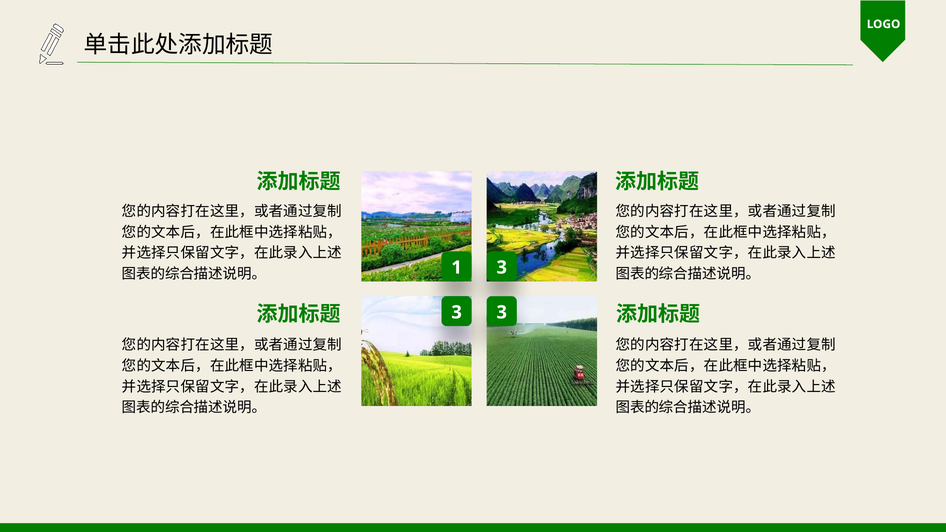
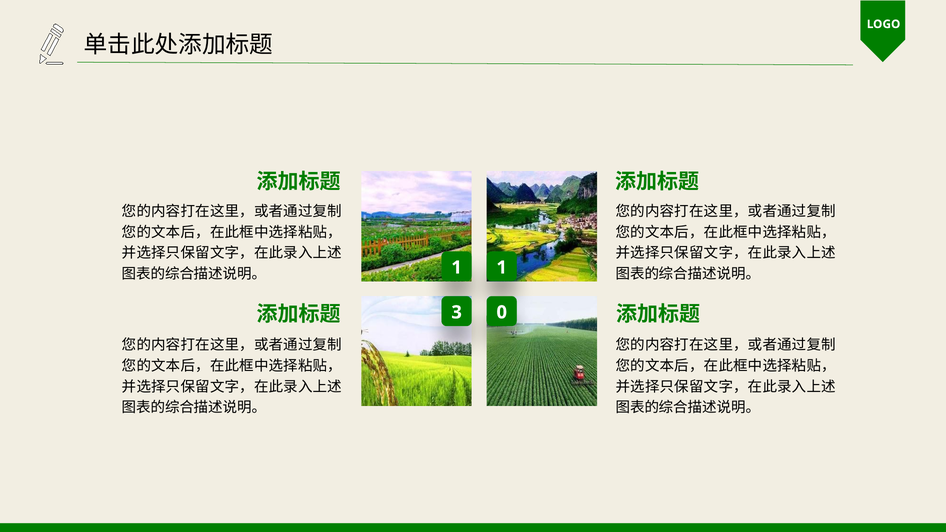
1 3: 3 -> 1
3 at (502, 312): 3 -> 0
